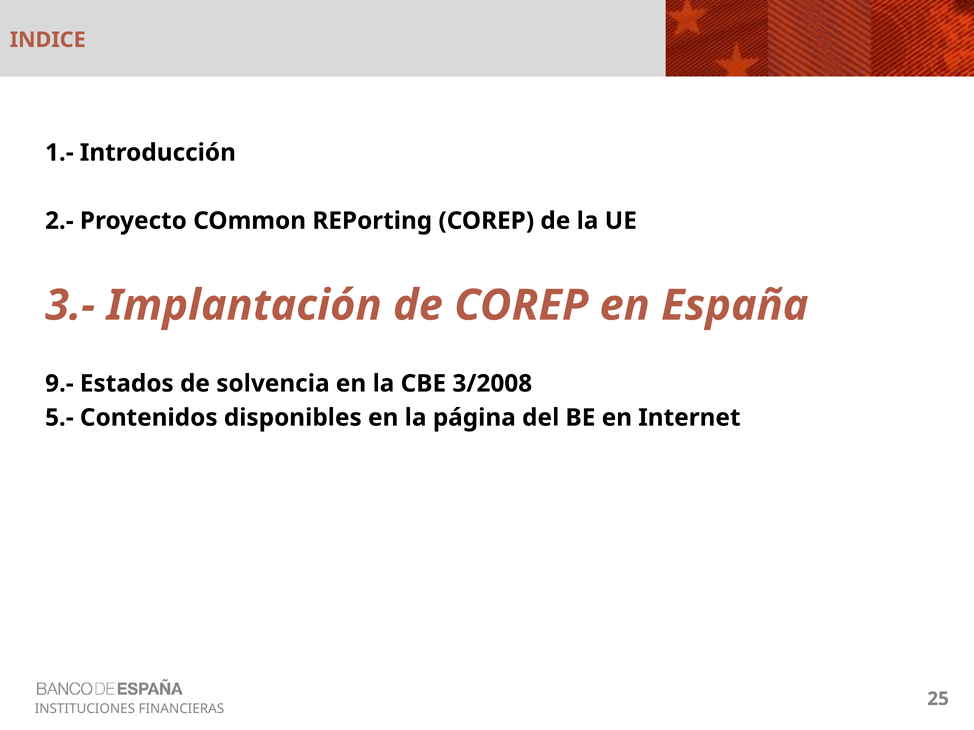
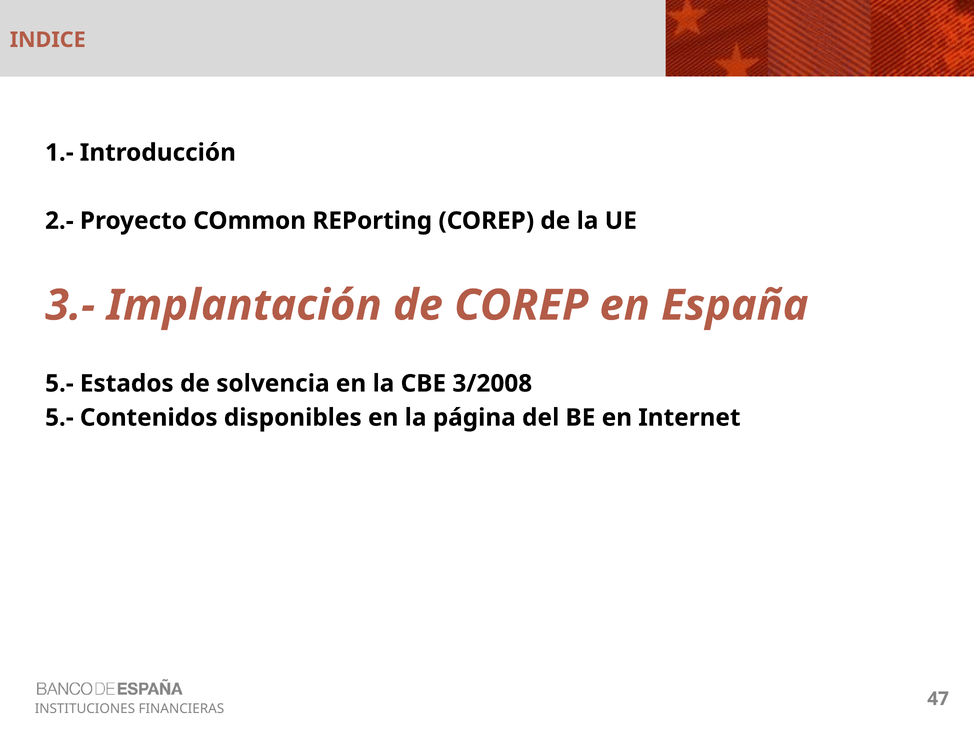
9.- at (59, 384): 9.- -> 5.-
25: 25 -> 47
